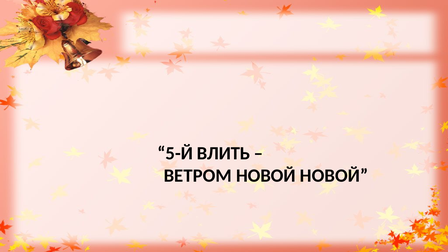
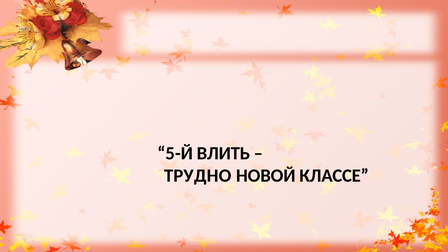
ВЕТРОМ: ВЕТРОМ -> ТРУДНО
НОВОЙ НОВОЙ: НОВОЙ -> КЛАССЕ
